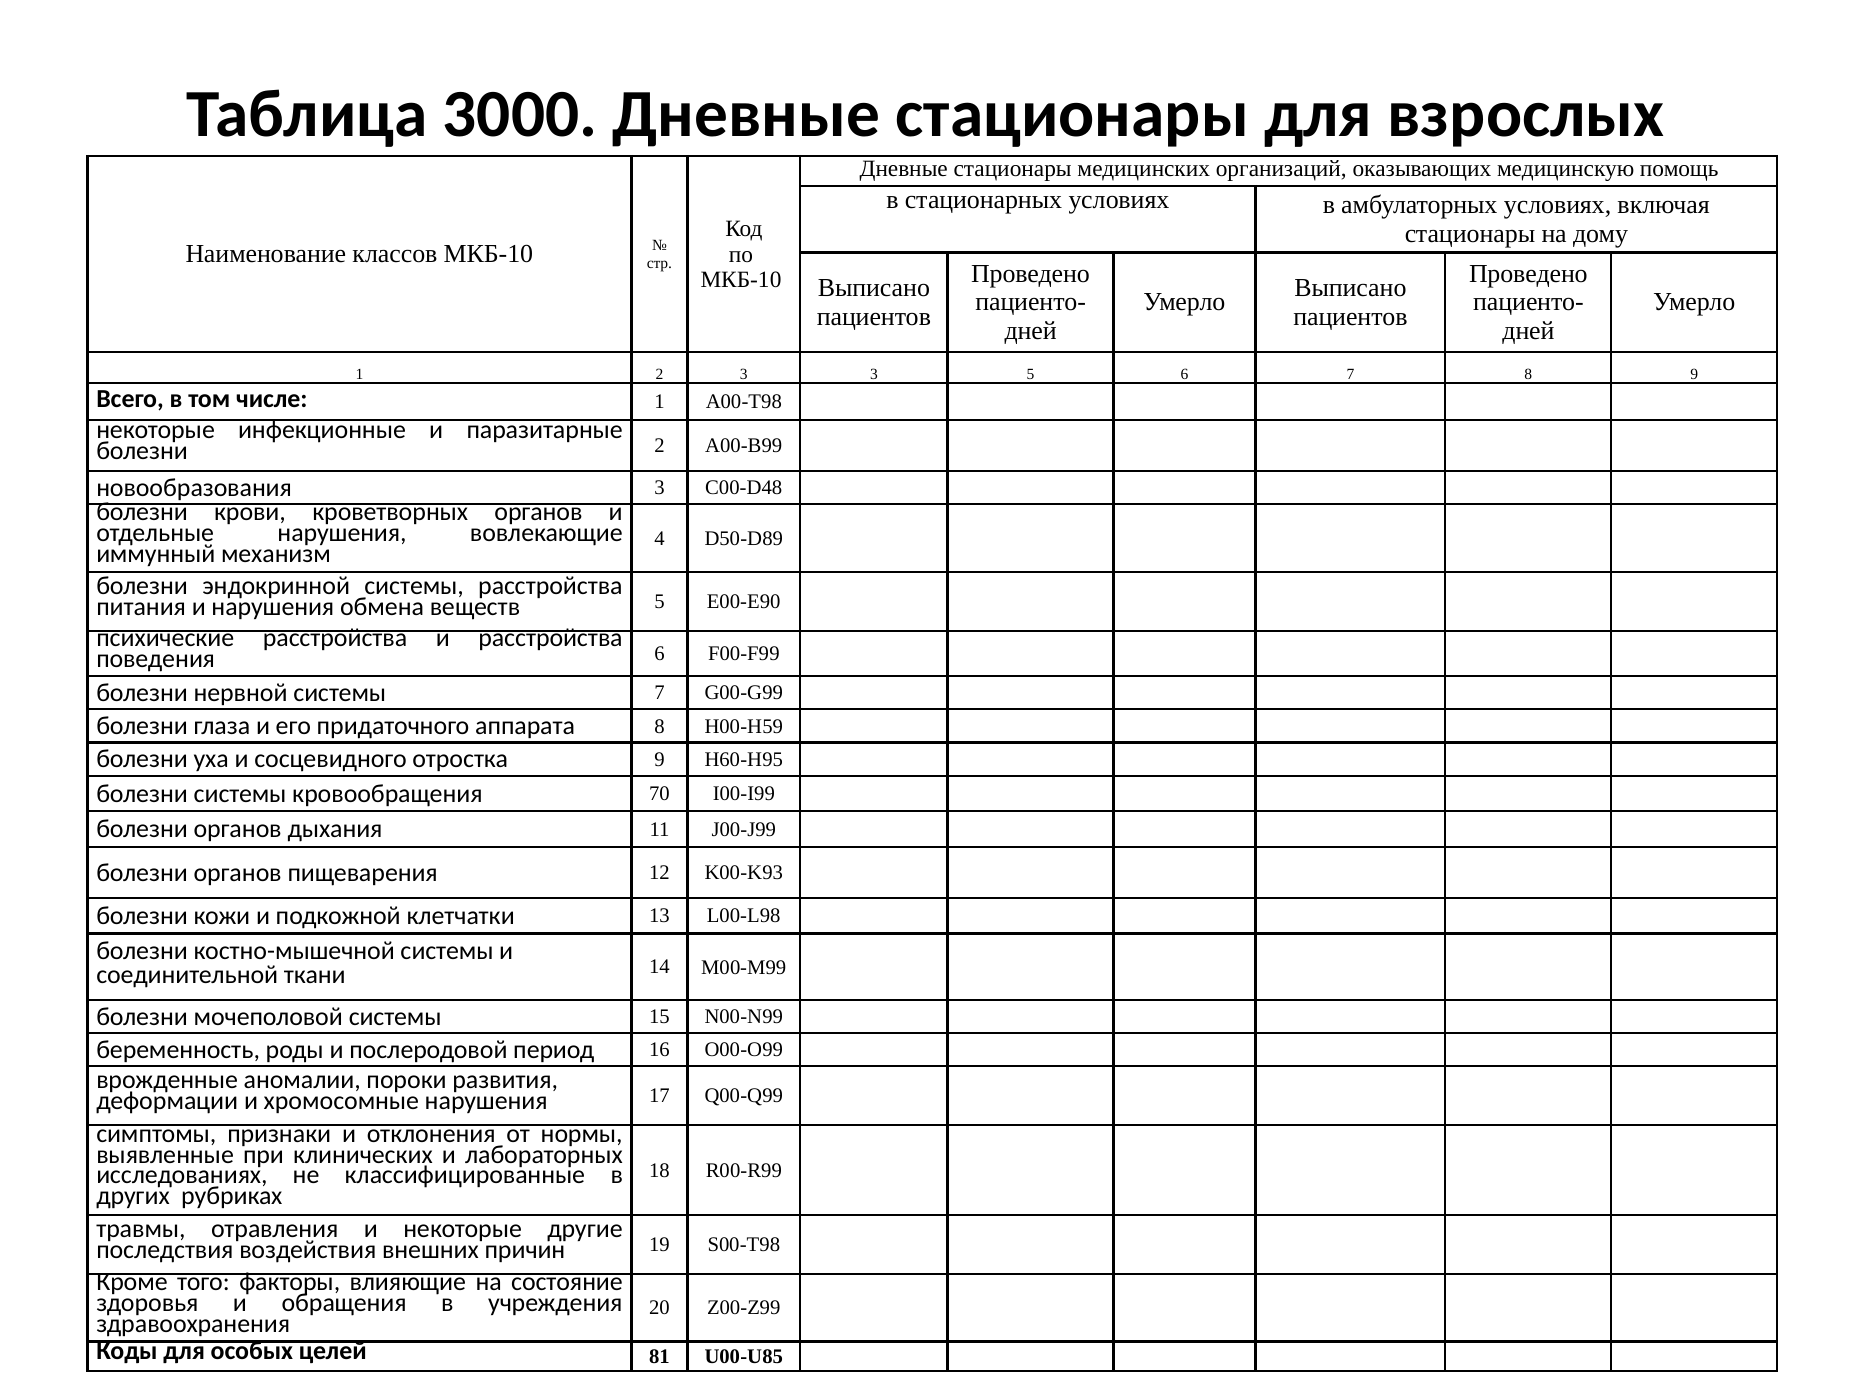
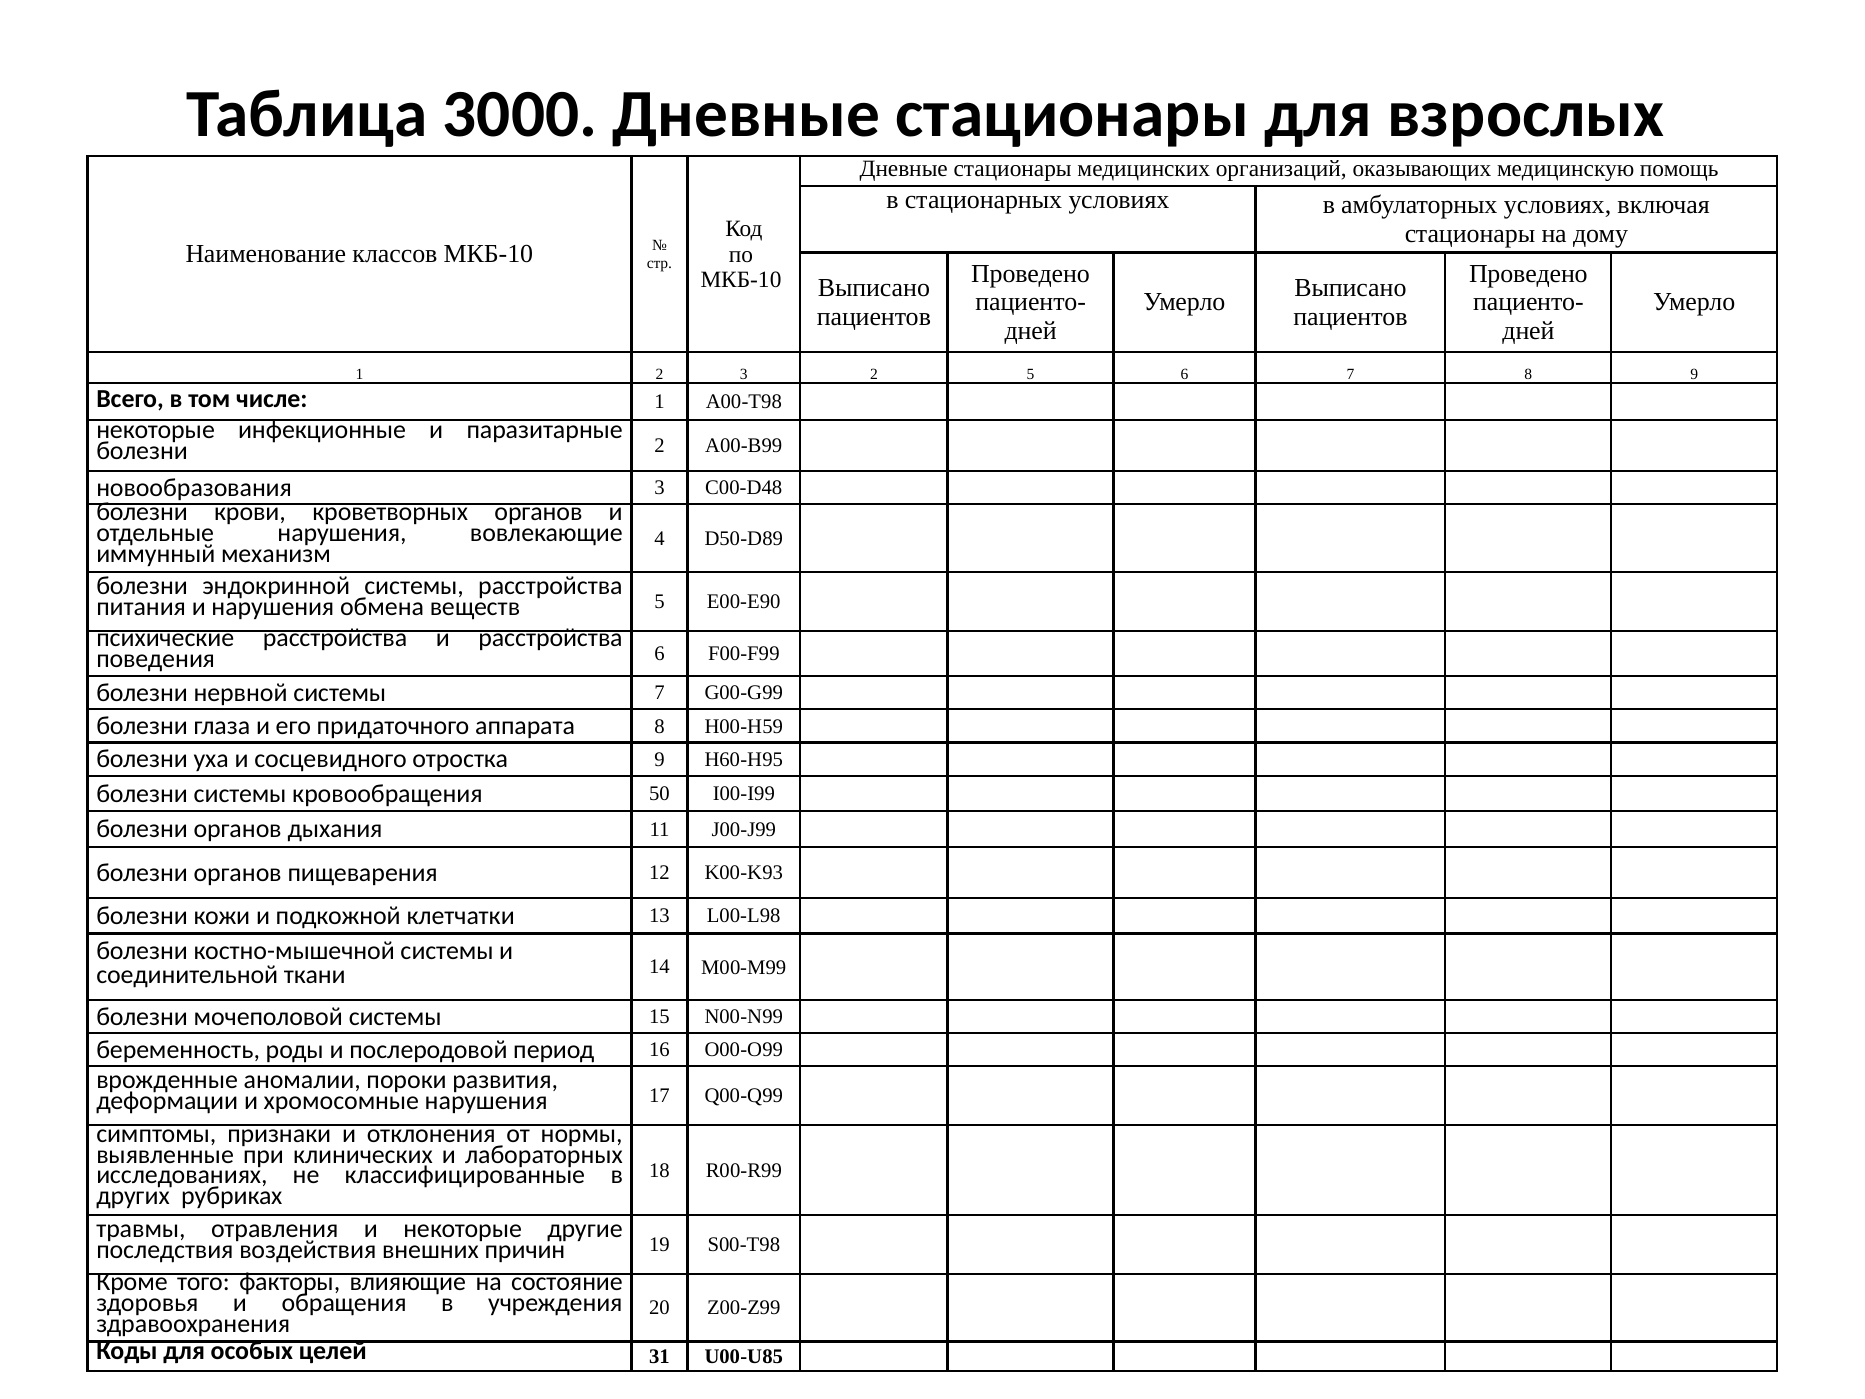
3 3: 3 -> 2
70: 70 -> 50
81: 81 -> 31
